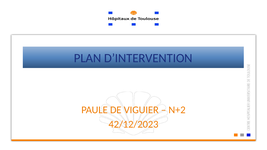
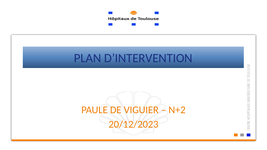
42/12/2023: 42/12/2023 -> 20/12/2023
